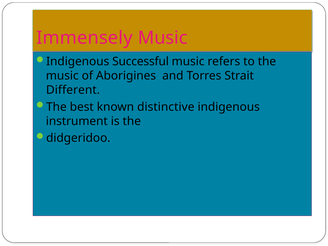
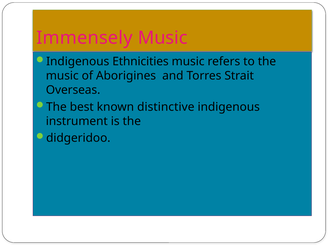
Successful: Successful -> Ethnicities
Different: Different -> Overseas
